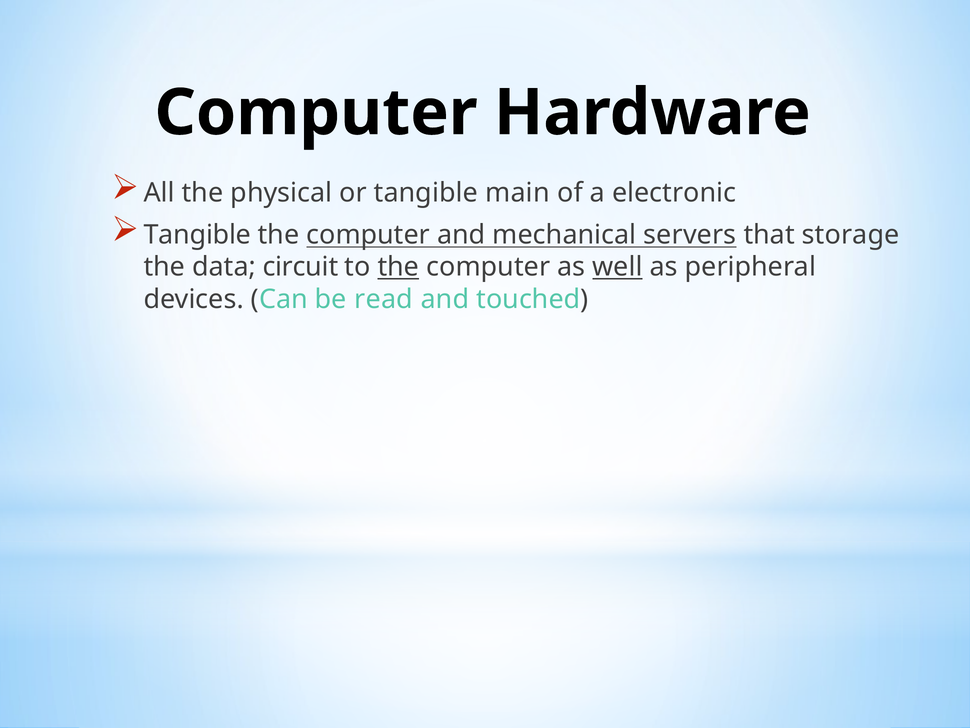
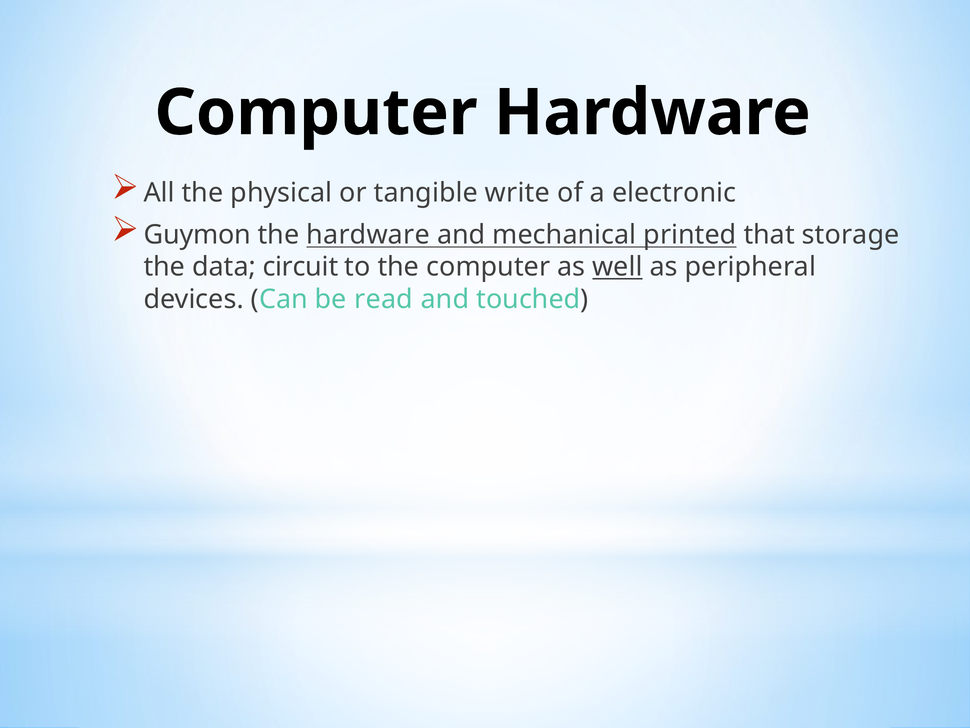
main: main -> write
Tangible at (197, 235): Tangible -> Guymon
computer at (368, 235): computer -> hardware
servers: servers -> printed
the at (398, 267) underline: present -> none
